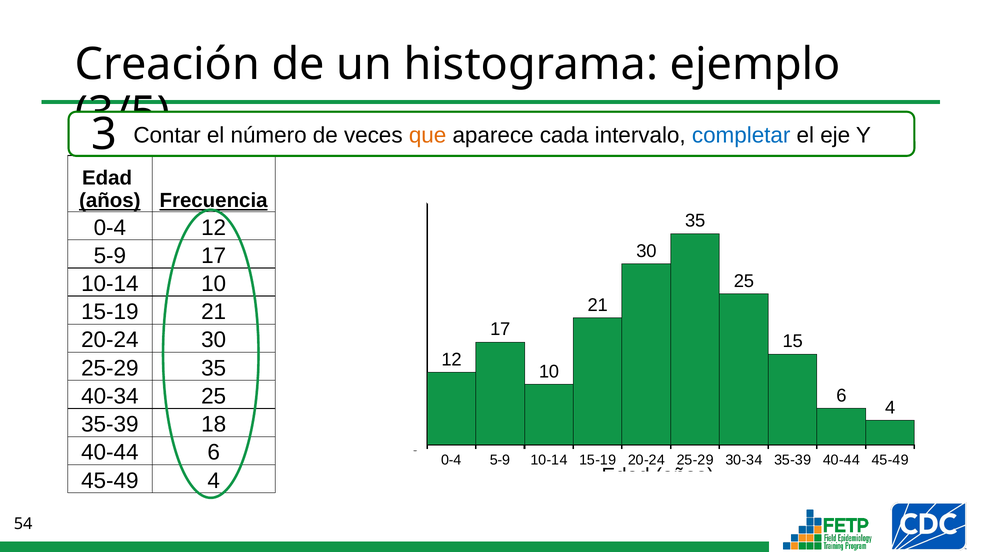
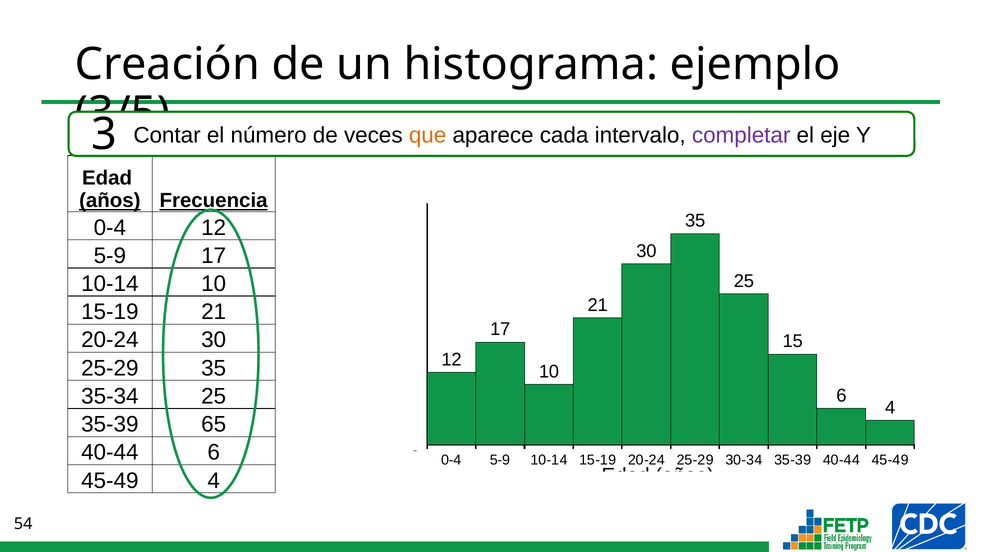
completar colour: blue -> purple
40-34: 40-34 -> 35-34
18: 18 -> 65
